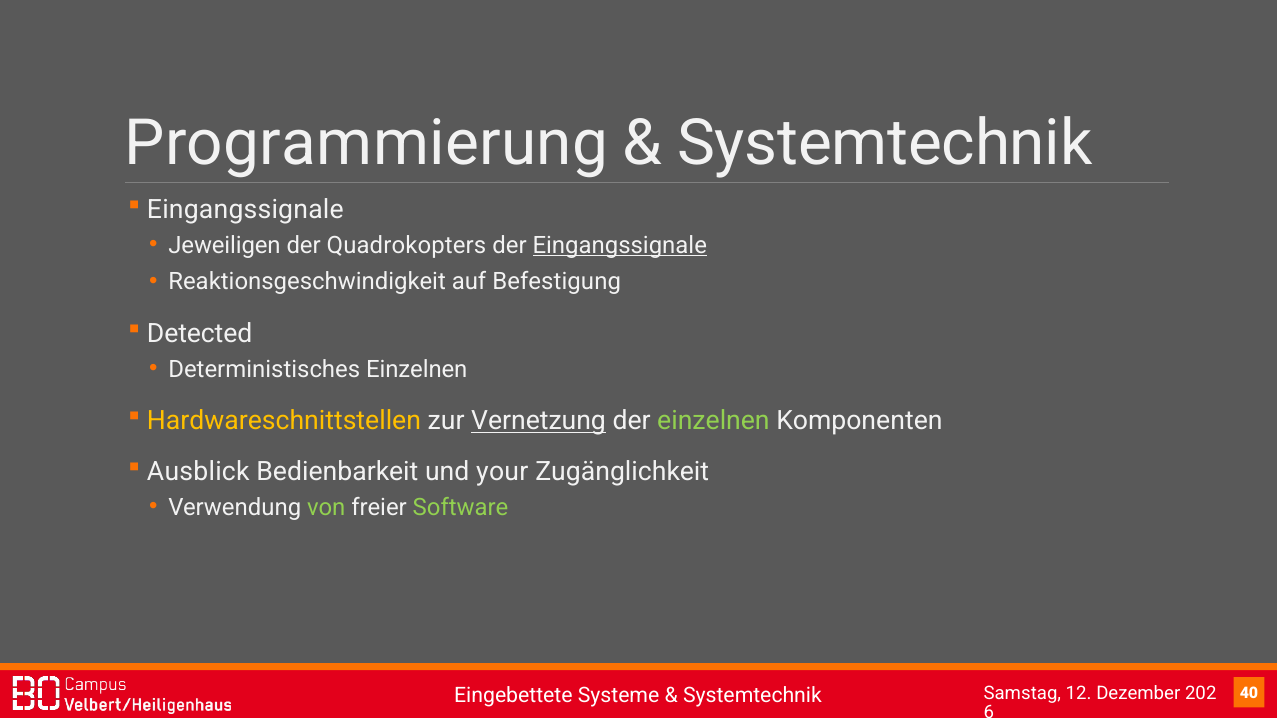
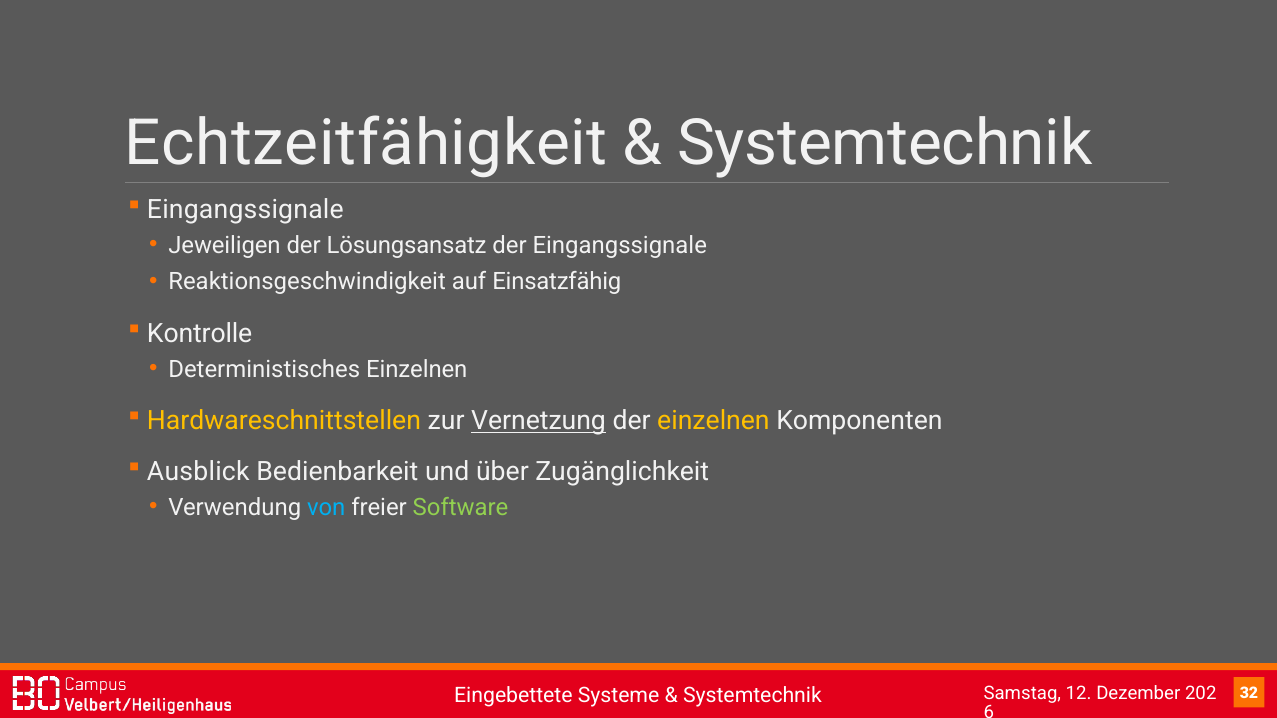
Programmierung: Programmierung -> Echtzeitfähigkeit
Quadrokopters: Quadrokopters -> Lösungsansatz
Eingangssignale at (620, 245) underline: present -> none
Befestigung: Befestigung -> Einsatzfähig
Detected: Detected -> Kontrolle
einzelnen at (713, 421) colour: light green -> yellow
your: your -> über
von colour: light green -> light blue
40: 40 -> 32
